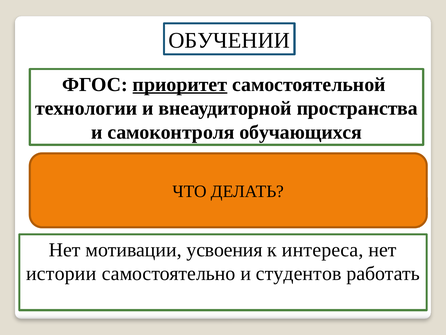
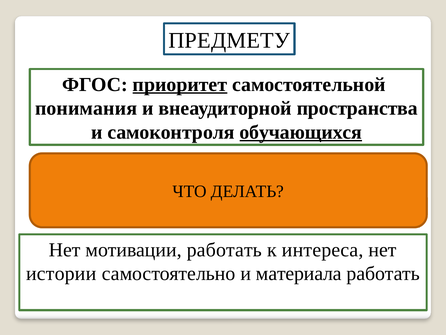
ОБУЧЕНИИ: ОБУЧЕНИИ -> ПРЕДМЕТУ
технологии: технологии -> понимания
обучающихся underline: none -> present
мотивации усвоения: усвоения -> работать
студентов: студентов -> материала
